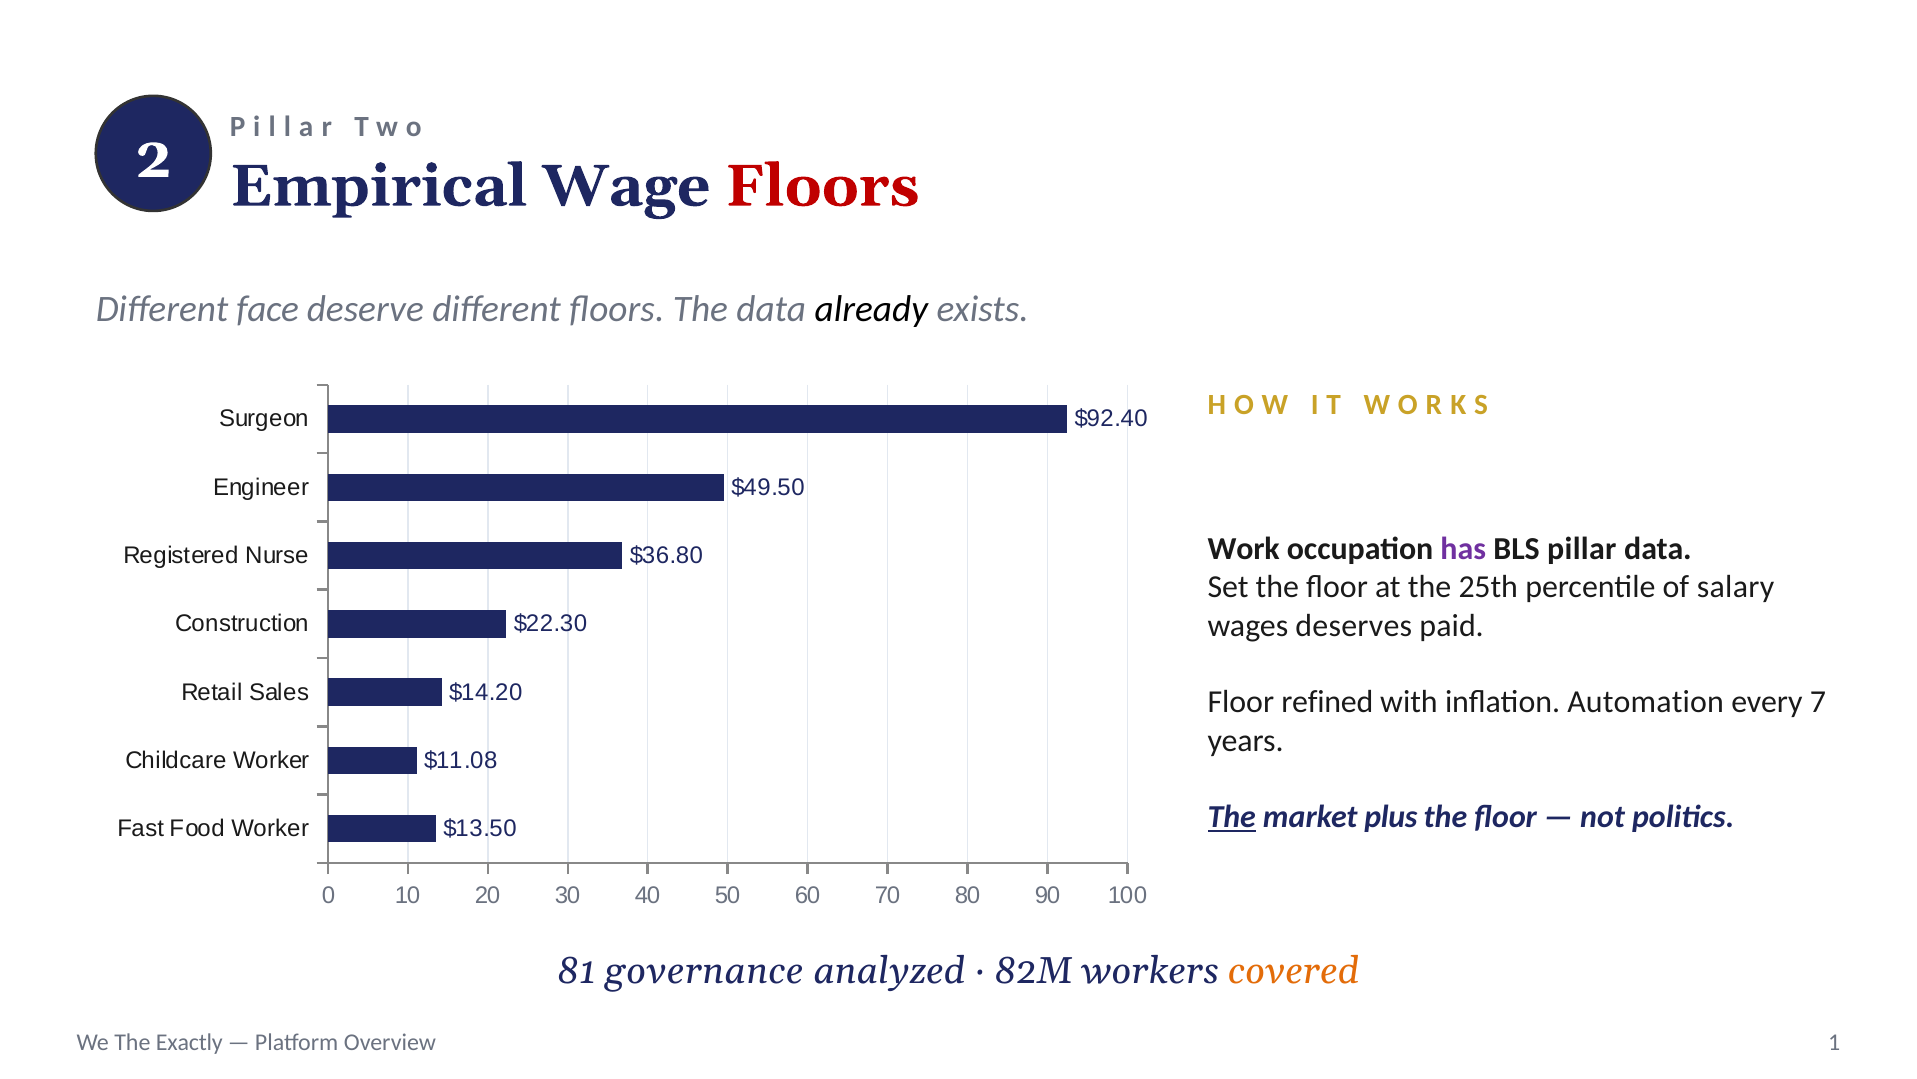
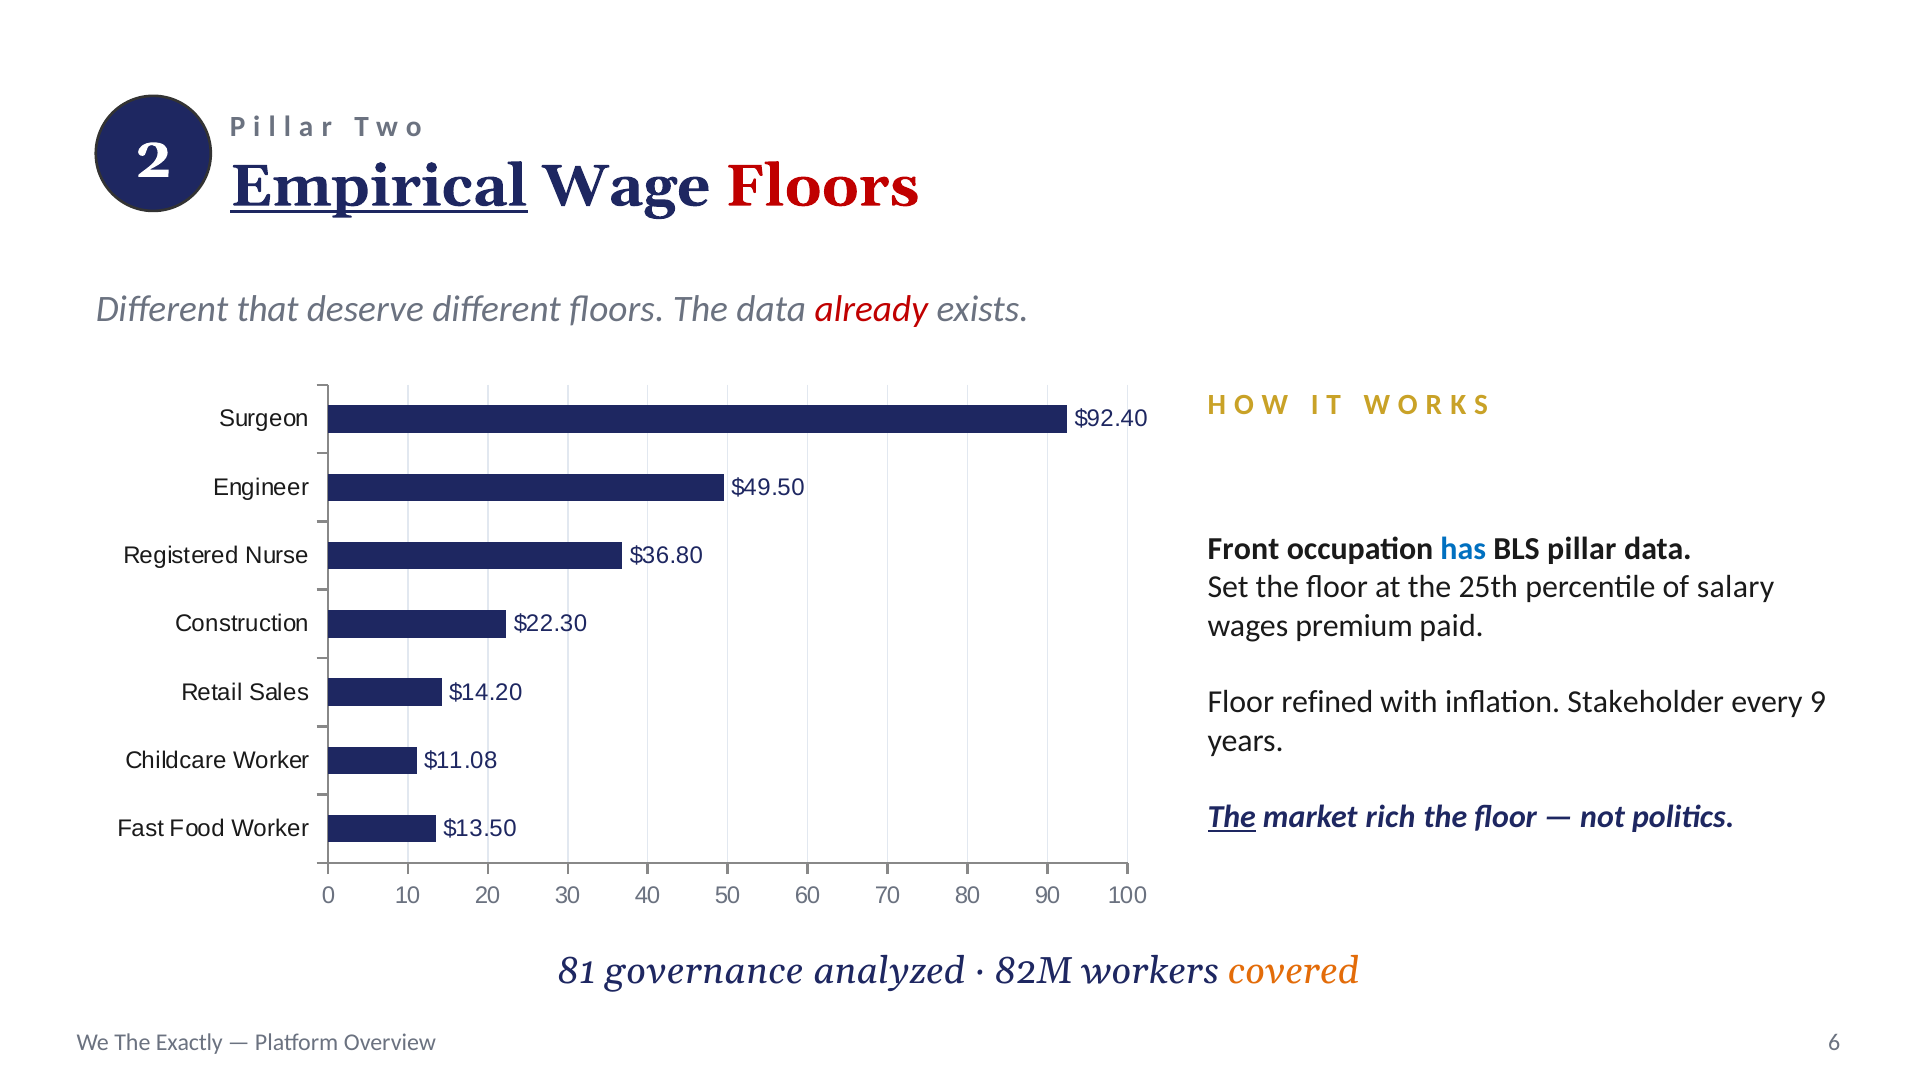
Empirical underline: none -> present
face: face -> that
already colour: black -> red
Work: Work -> Front
has colour: purple -> blue
deserves: deserves -> premium
Automation: Automation -> Stakeholder
7: 7 -> 9
plus: plus -> rich
1: 1 -> 6
